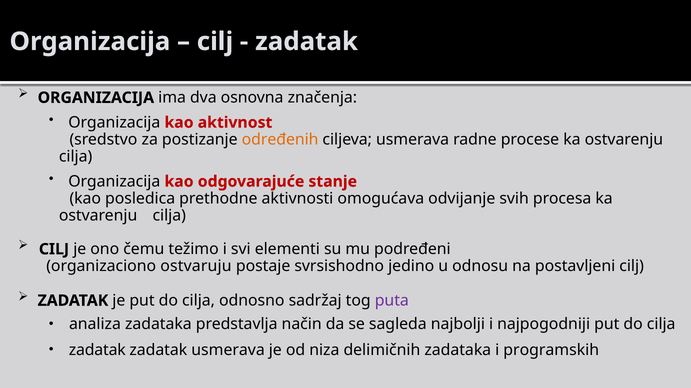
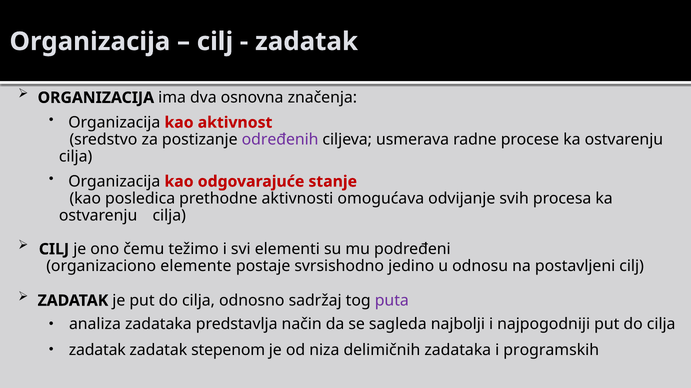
određenih colour: orange -> purple
ostvaruju: ostvaruju -> elemente
zadatak usmerava: usmerava -> stepenom
